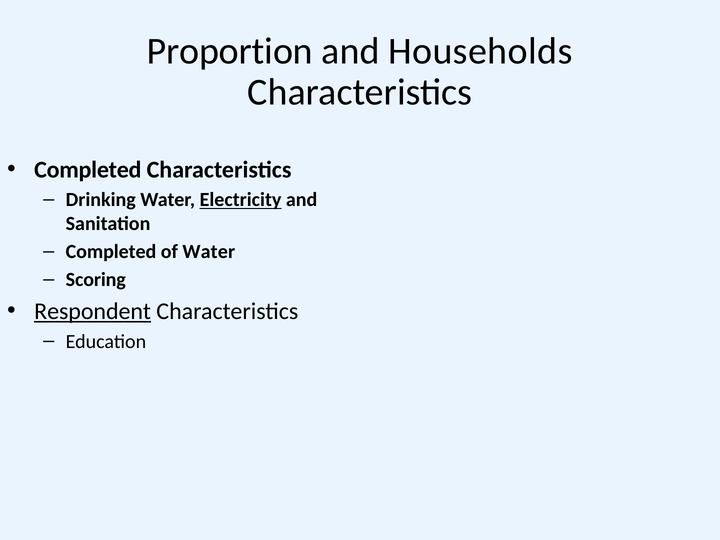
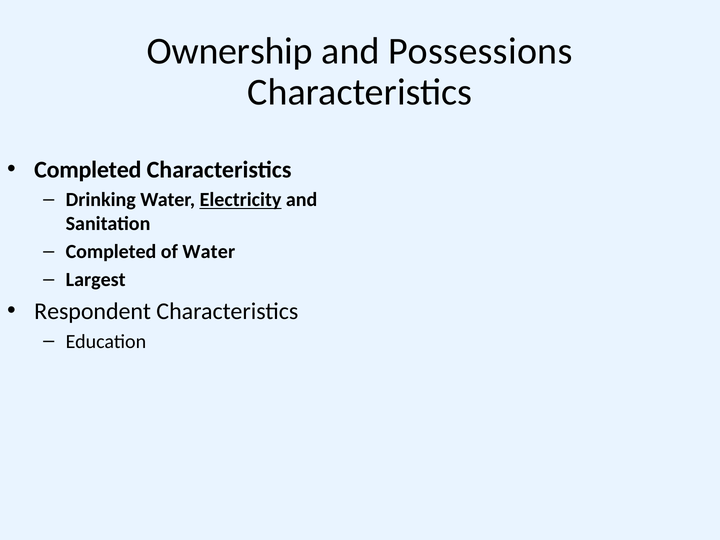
Proportion: Proportion -> Ownership
Households: Households -> Possessions
Scoring: Scoring -> Largest
Respondent underline: present -> none
